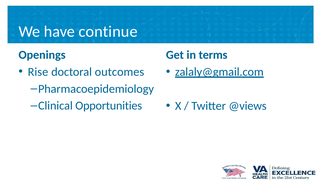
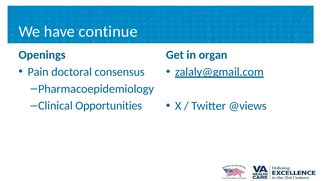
terms: terms -> organ
Rise: Rise -> Pain
outcomes: outcomes -> consensus
